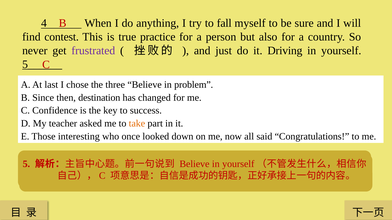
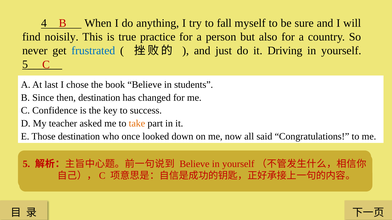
contest: contest -> noisily
frustrated colour: purple -> blue
three: three -> book
problem: problem -> students
Those interesting: interesting -> destination
